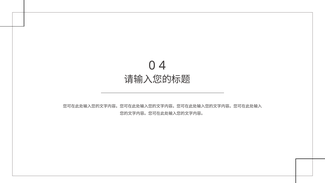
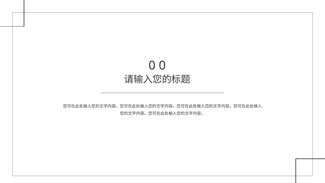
0 4: 4 -> 0
